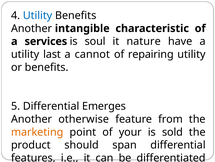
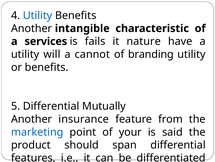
soul: soul -> fails
last: last -> will
repairing: repairing -> branding
Emerges: Emerges -> Mutually
otherwise: otherwise -> insurance
marketing colour: orange -> blue
sold: sold -> said
